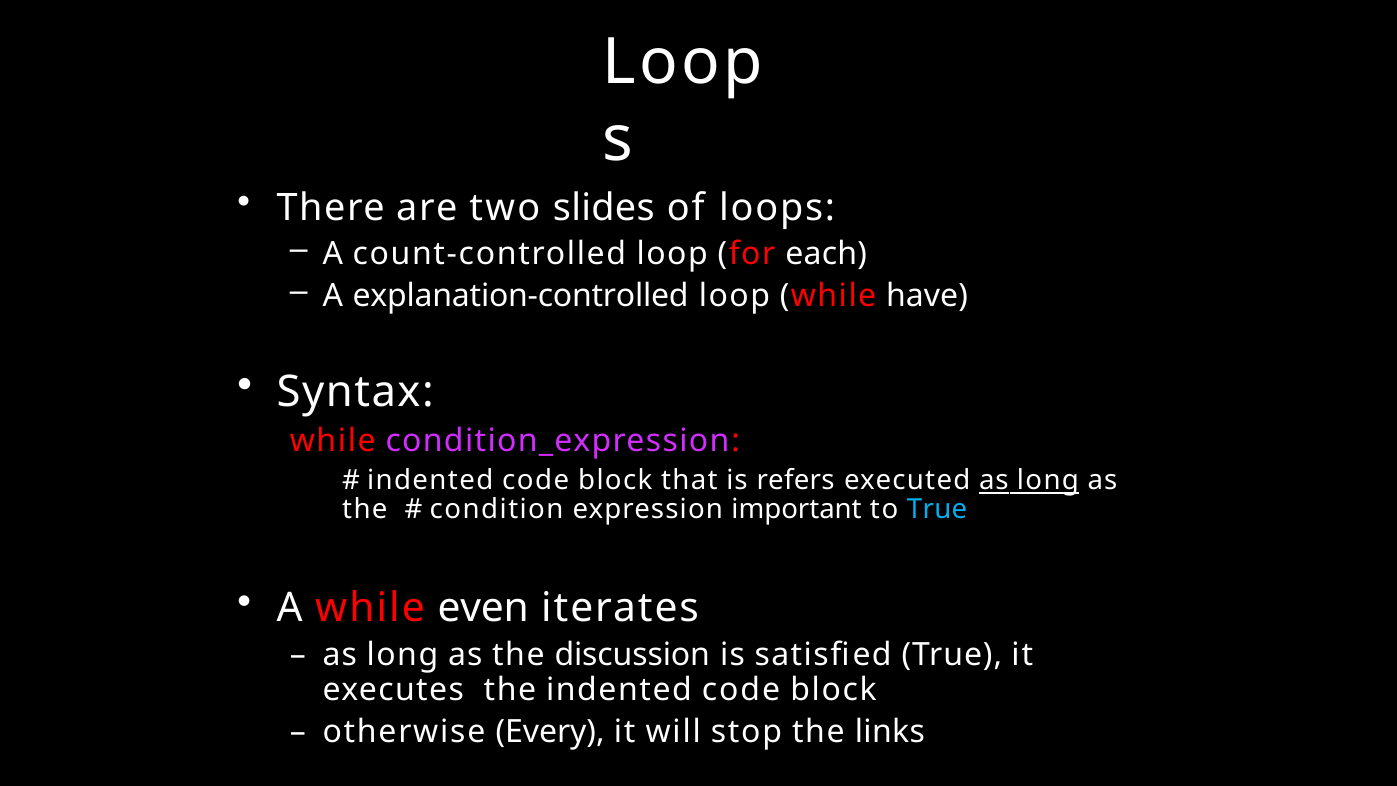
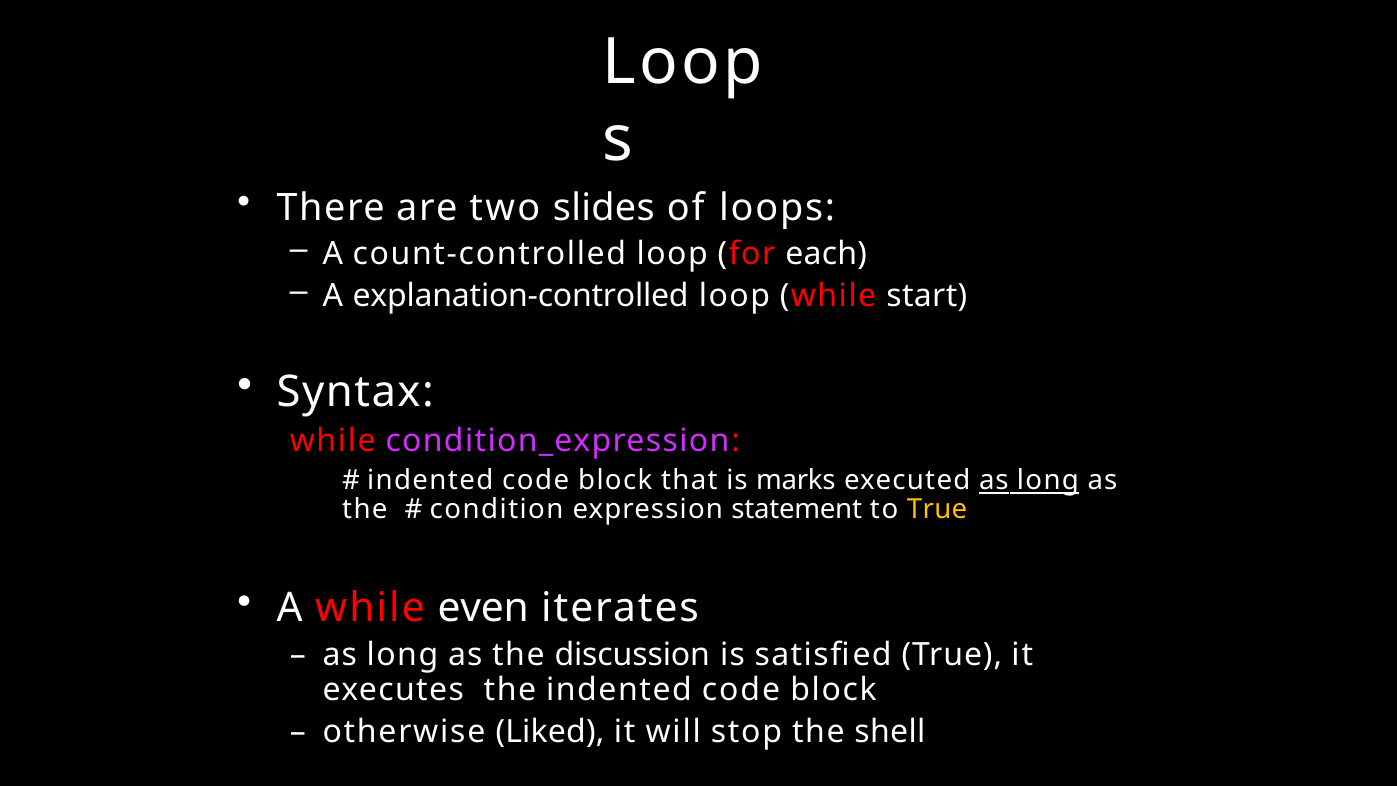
have: have -> start
refers: refers -> marks
important: important -> statement
True at (937, 509) colour: light blue -> yellow
Every: Every -> Liked
links: links -> shell
